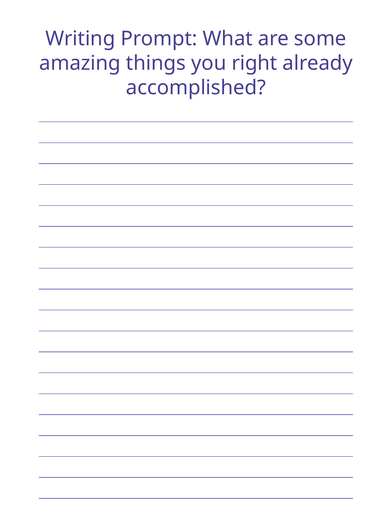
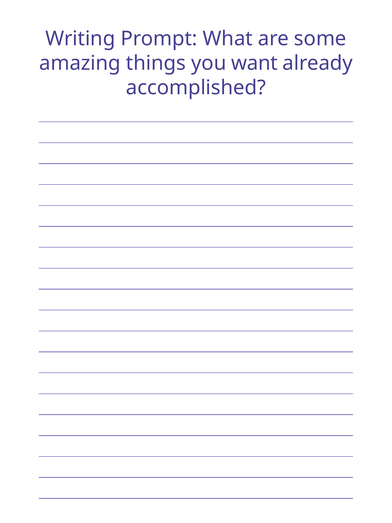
right: right -> want
